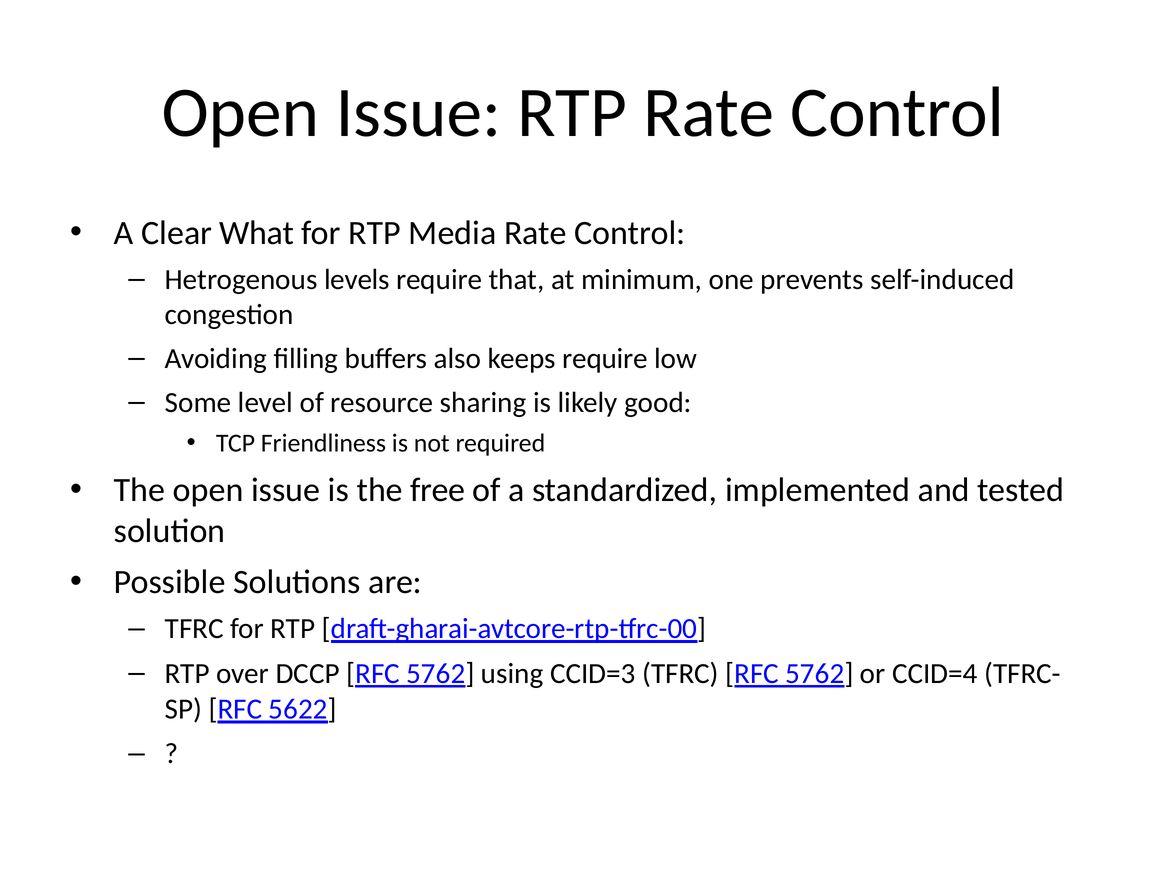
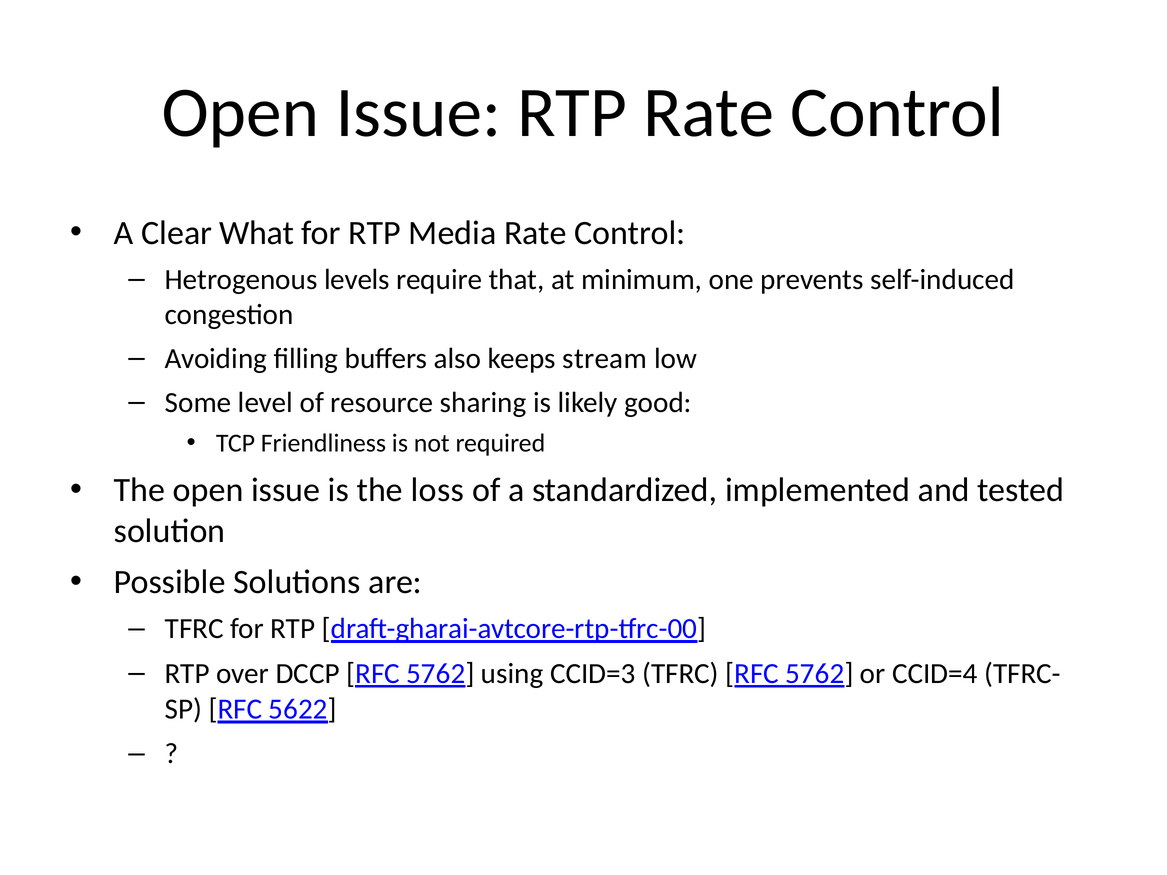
keeps require: require -> stream
free: free -> loss
